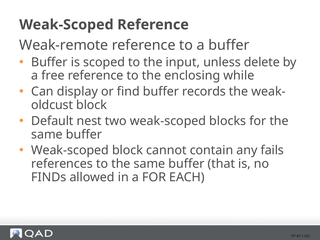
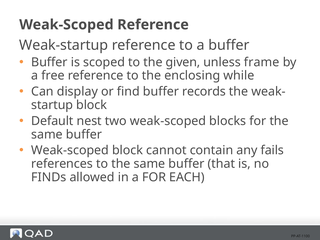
Weak-remote: Weak-remote -> Weak-startup
input: input -> given
delete: delete -> frame
oldcust: oldcust -> startup
